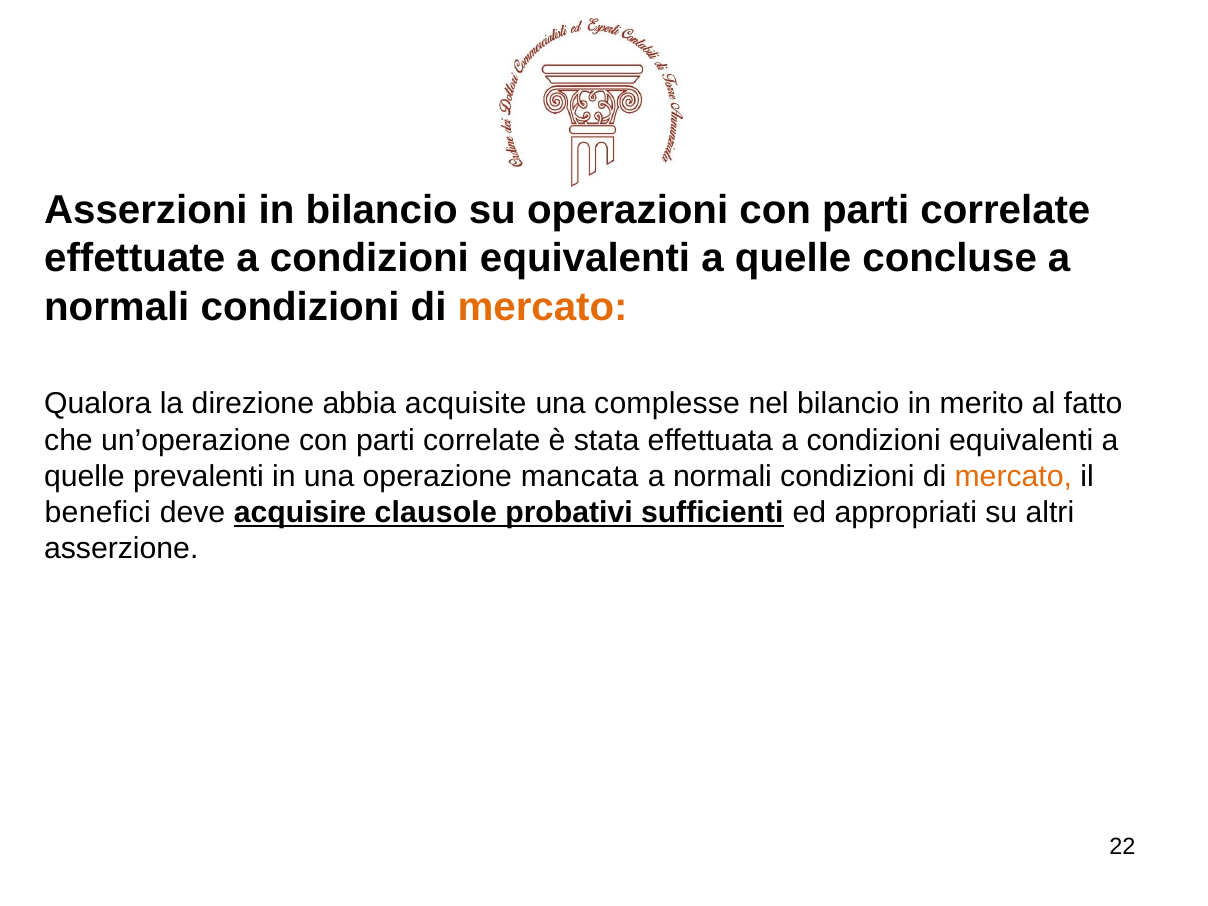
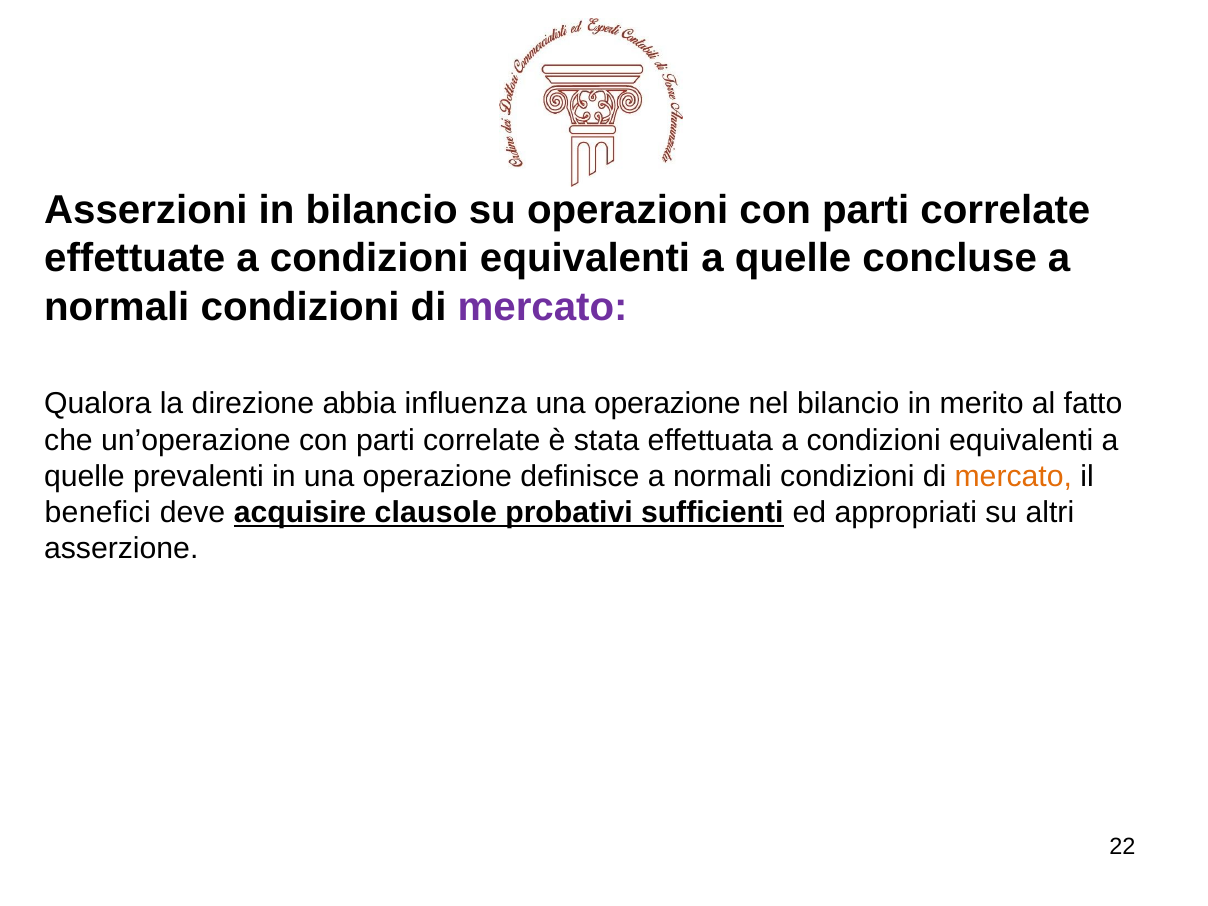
mercato at (543, 307) colour: orange -> purple
acquisite: acquisite -> influenza
complesse at (667, 404): complesse -> operazione
mancata: mancata -> definisce
